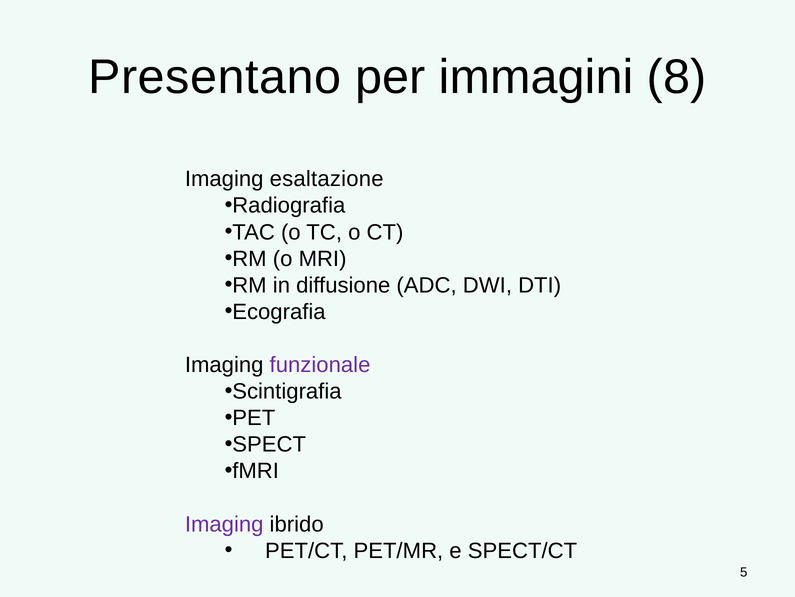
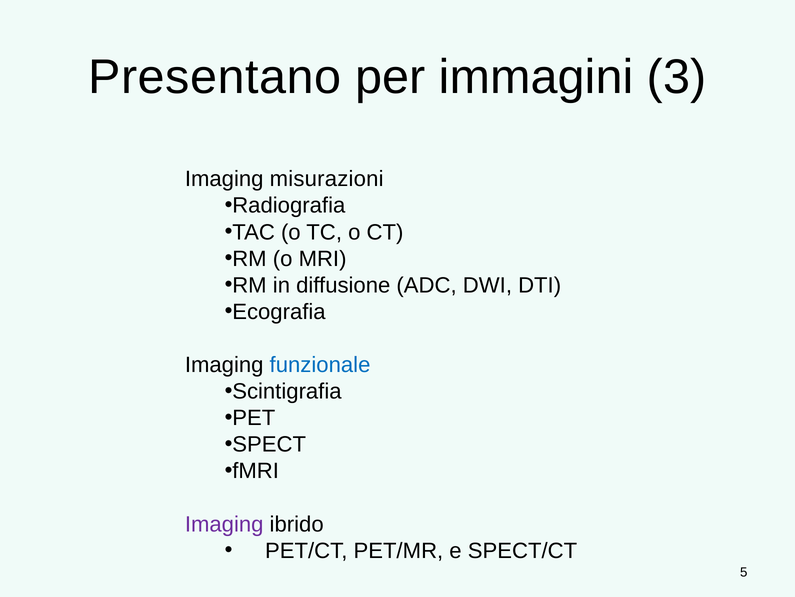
8: 8 -> 3
esaltazione: esaltazione -> misurazioni
funzionale colour: purple -> blue
